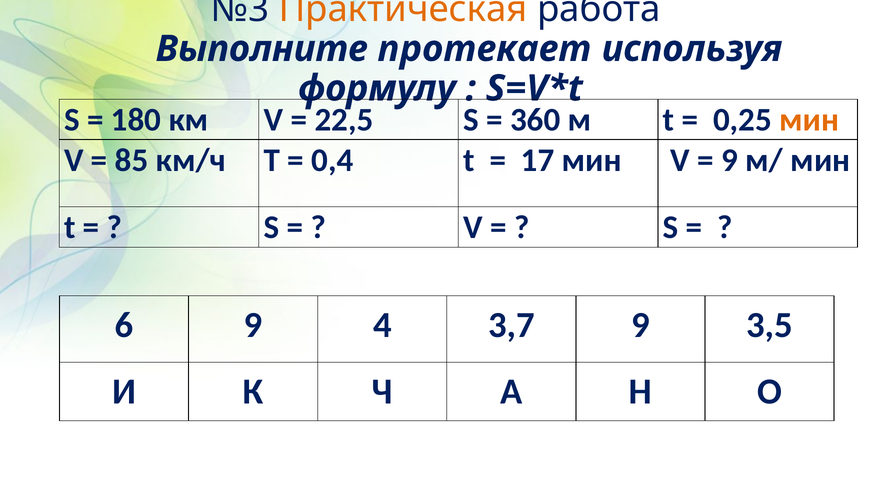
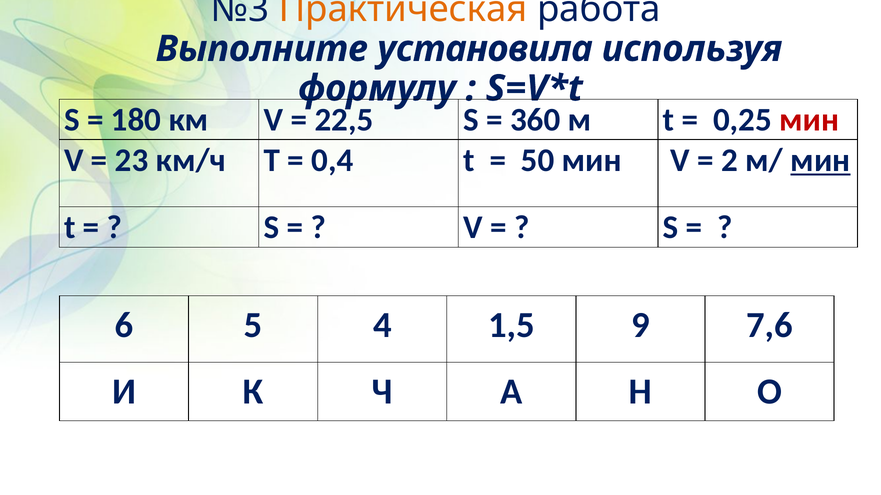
протекает: протекает -> установила
мин at (809, 120) colour: orange -> red
85: 85 -> 23
17: 17 -> 50
9 at (730, 160): 9 -> 2
мин at (820, 160) underline: none -> present
6 9: 9 -> 5
3,7: 3,7 -> 1,5
3,5: 3,5 -> 7,6
